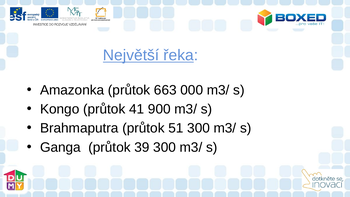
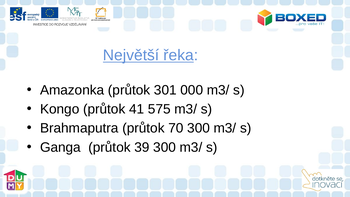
663: 663 -> 301
900: 900 -> 575
51: 51 -> 70
